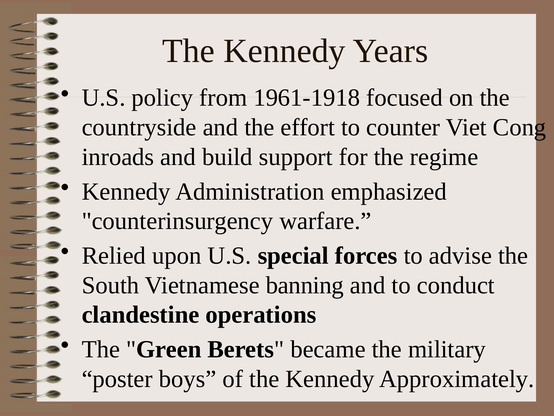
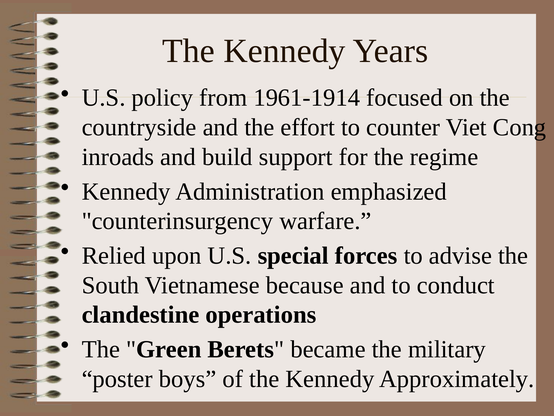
1961-1918: 1961-1918 -> 1961-1914
banning: banning -> because
